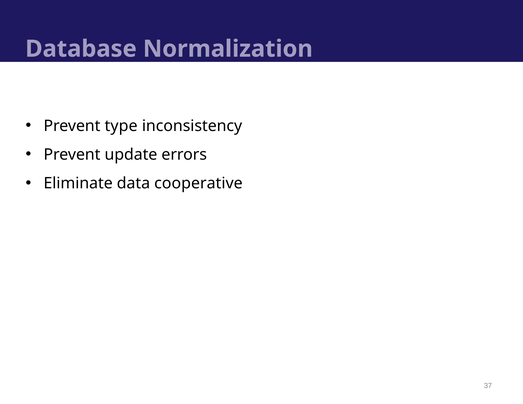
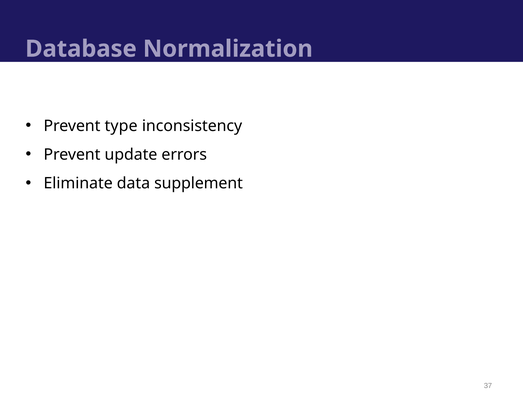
cooperative: cooperative -> supplement
